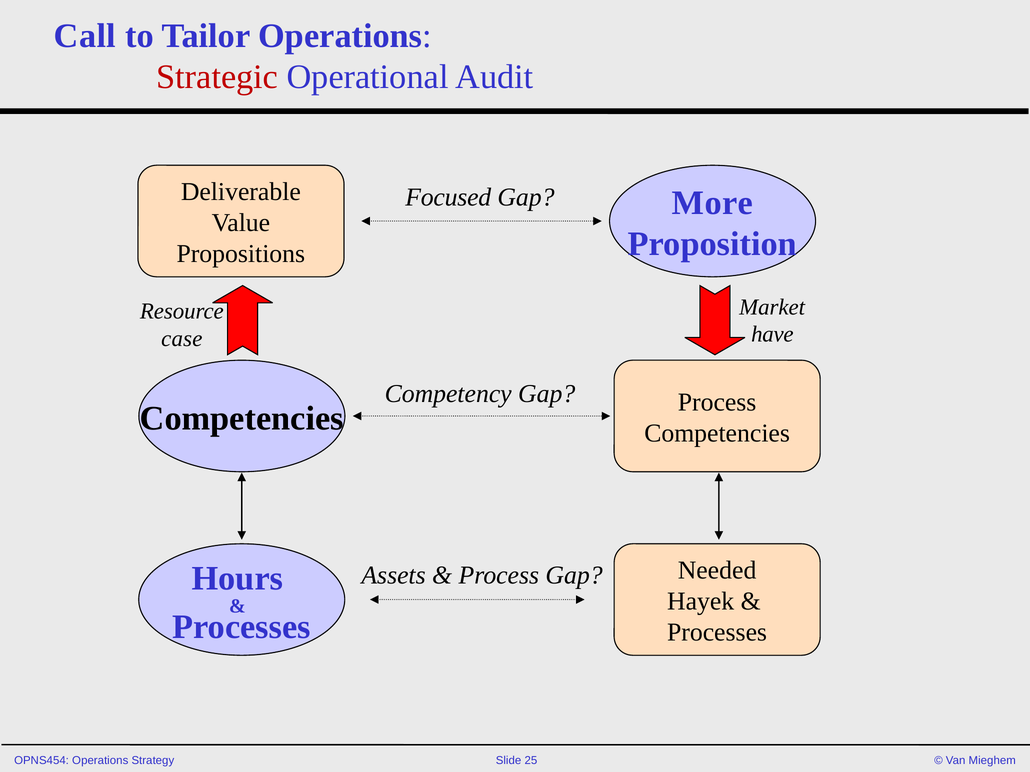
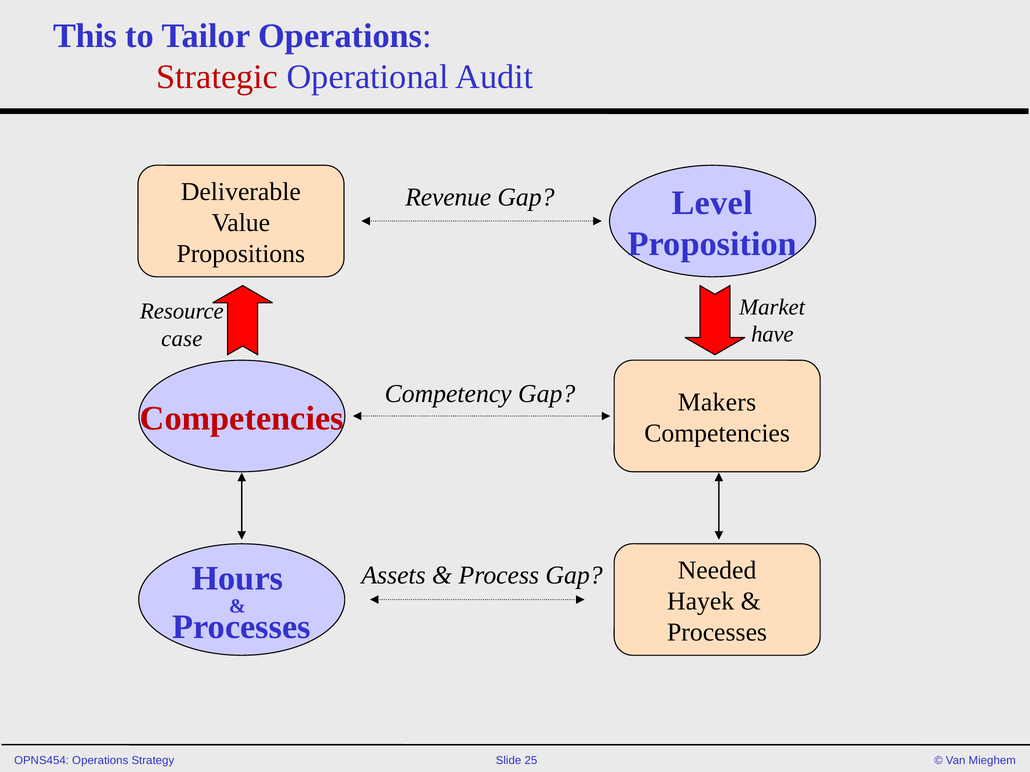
Call: Call -> This
Focused: Focused -> Revenue
More: More -> Level
Process at (717, 403): Process -> Makers
Competencies at (242, 419) colour: black -> red
